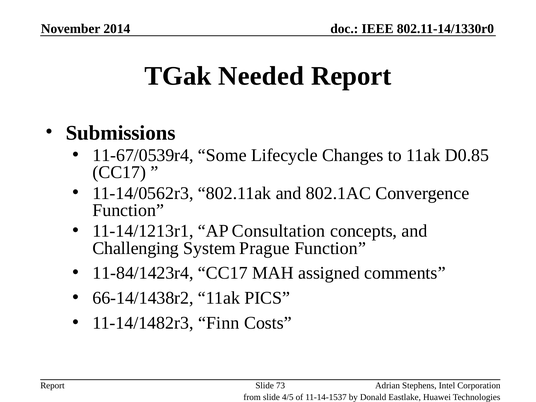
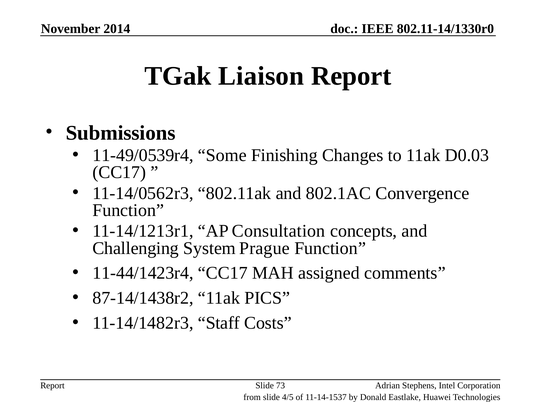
Needed: Needed -> Liaison
11-67/0539r4: 11-67/0539r4 -> 11-49/0539r4
Lifecycle: Lifecycle -> Finishing
D0.85: D0.85 -> D0.03
11-84/1423r4: 11-84/1423r4 -> 11-44/1423r4
66-14/1438r2: 66-14/1438r2 -> 87-14/1438r2
Finn: Finn -> Staff
